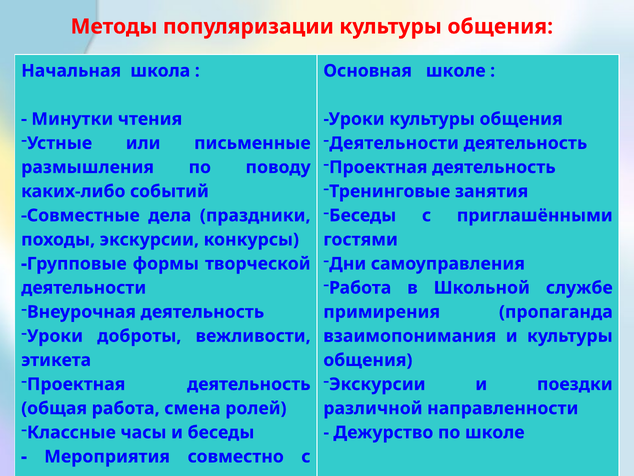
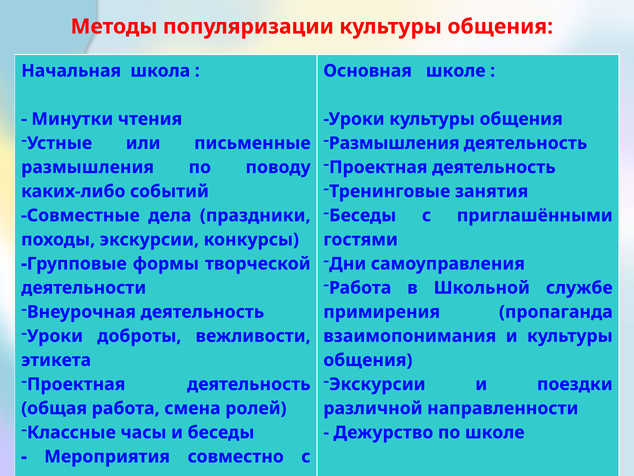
Деятельности at (394, 143): Деятельности -> Размышления
